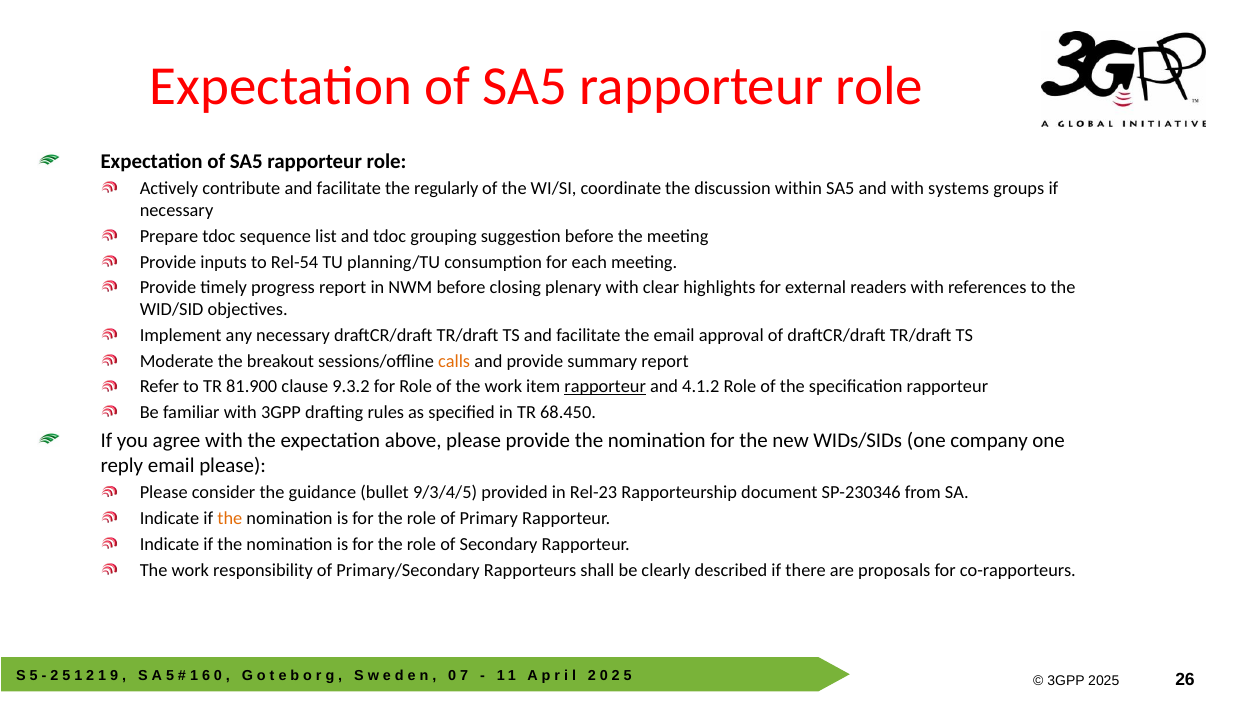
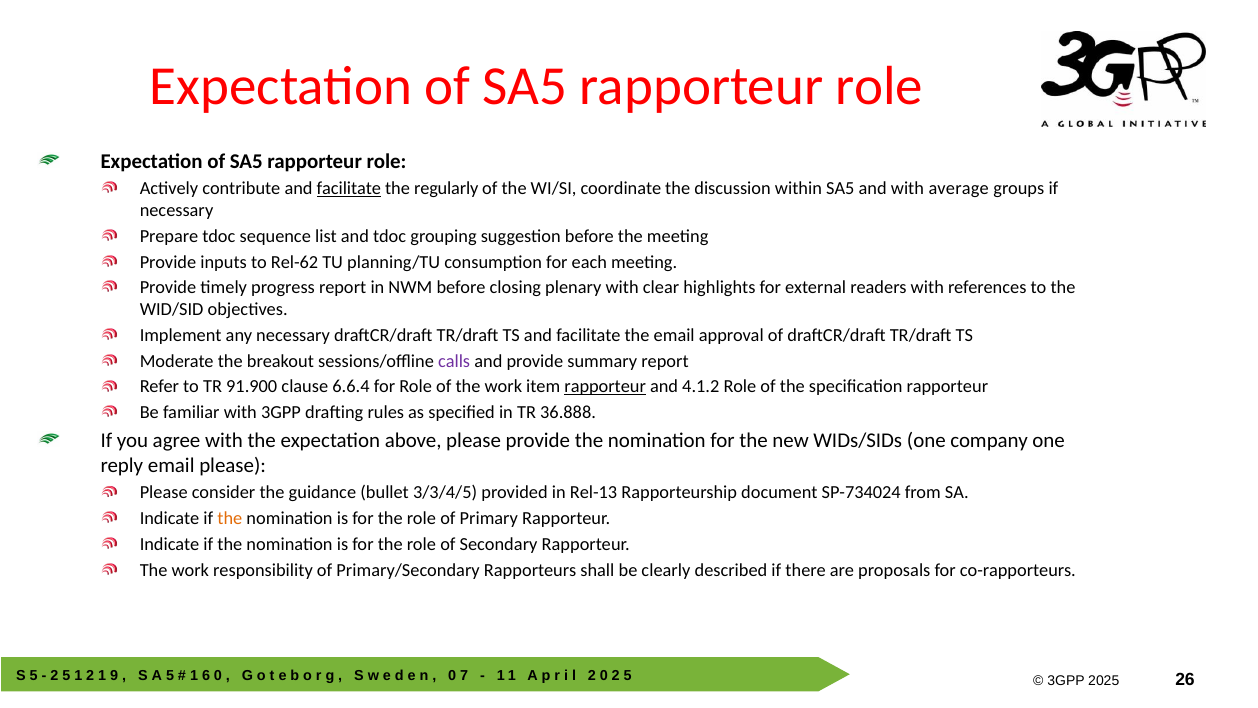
facilitate at (349, 188) underline: none -> present
systems: systems -> average
Rel-54: Rel-54 -> Rel-62
calls colour: orange -> purple
81.900: 81.900 -> 91.900
9.3.2: 9.3.2 -> 6.6.4
68.450: 68.450 -> 36.888
9/3/4/5: 9/3/4/5 -> 3/3/4/5
Rel-23: Rel-23 -> Rel-13
SP-230346: SP-230346 -> SP-734024
